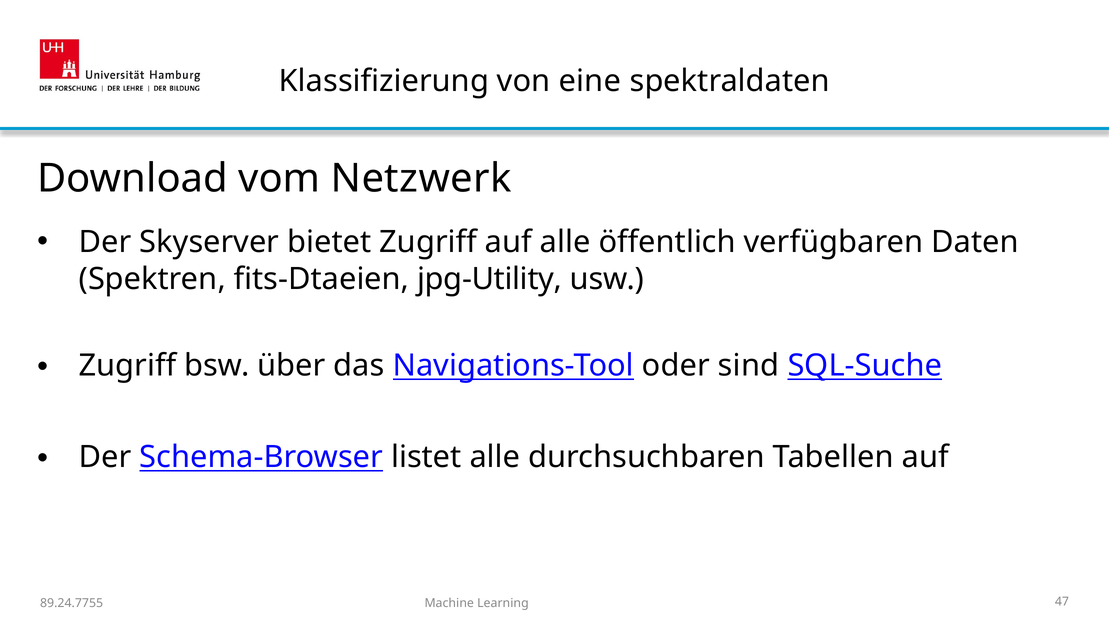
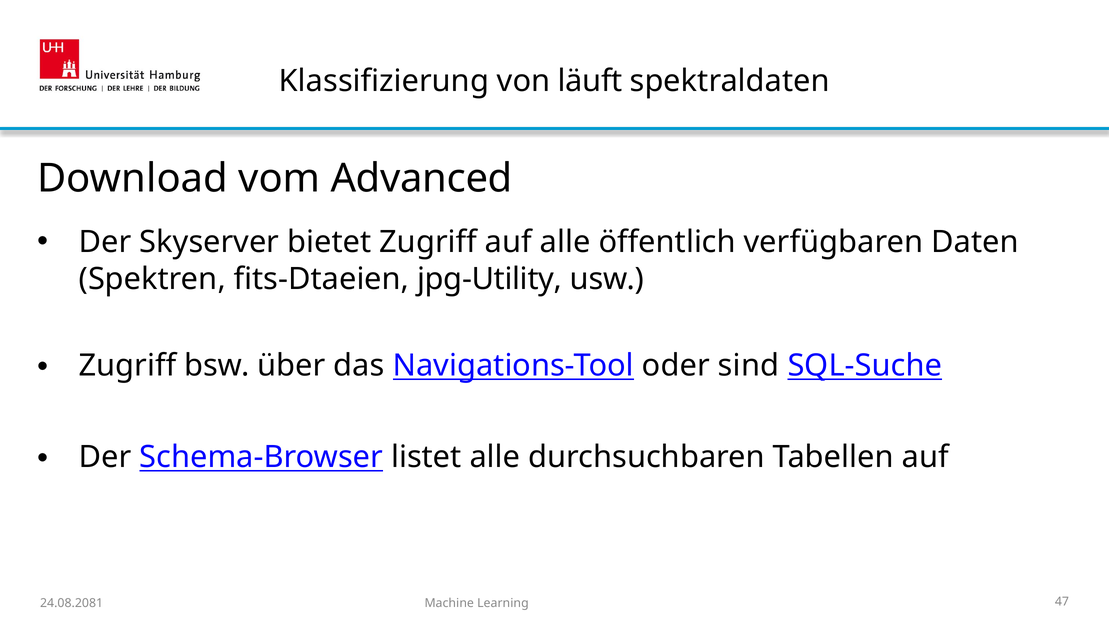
eine: eine -> läuft
Netzwerk: Netzwerk -> Advanced
89.24.7755: 89.24.7755 -> 24.08.2081
